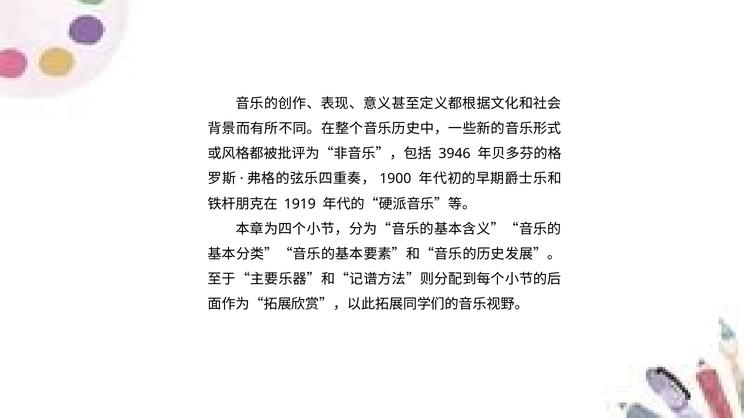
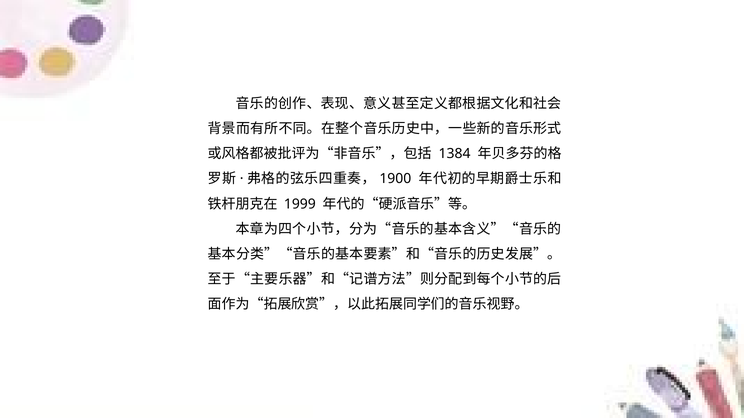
3946: 3946 -> 1384
1919: 1919 -> 1999
